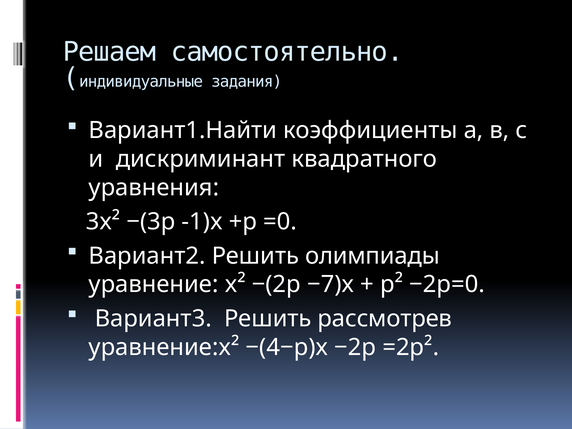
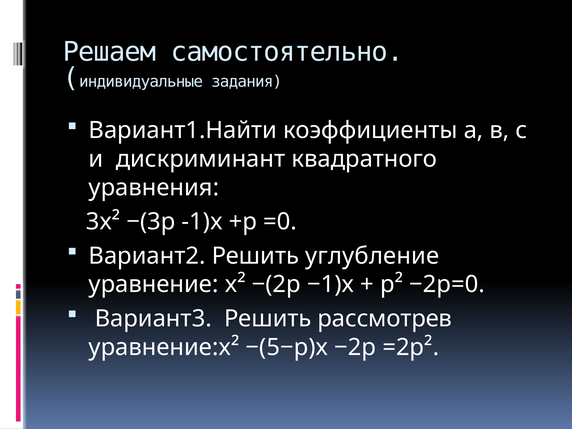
олимпиады: олимпиады -> углубление
−7)x: −7)x -> −1)x
−(4−p)x: −(4−p)x -> −(5−p)x
